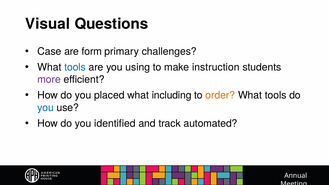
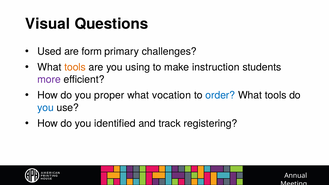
Case: Case -> Used
tools at (75, 67) colour: blue -> orange
placed: placed -> proper
including: including -> vocation
order colour: orange -> blue
automated: automated -> registering
